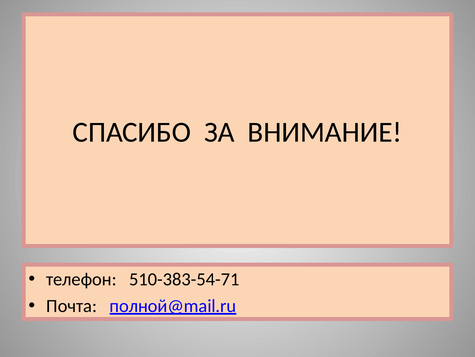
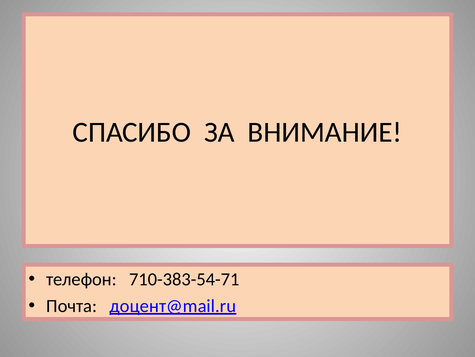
510-383-54-71: 510-383-54-71 -> 710-383-54-71
полной@mail.ru: полной@mail.ru -> доцент@mail.ru
